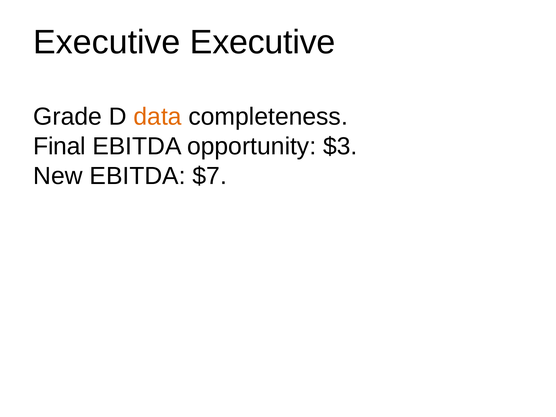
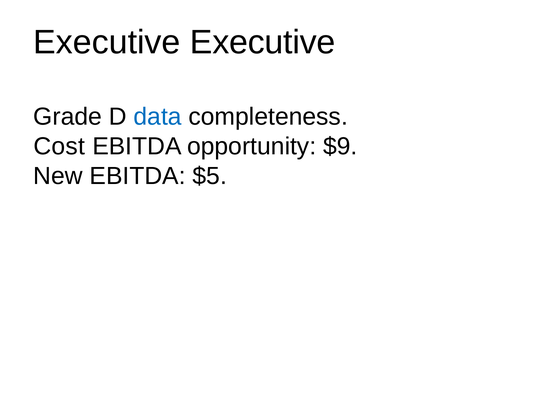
data colour: orange -> blue
Final: Final -> Cost
$3: $3 -> $9
$7: $7 -> $5
